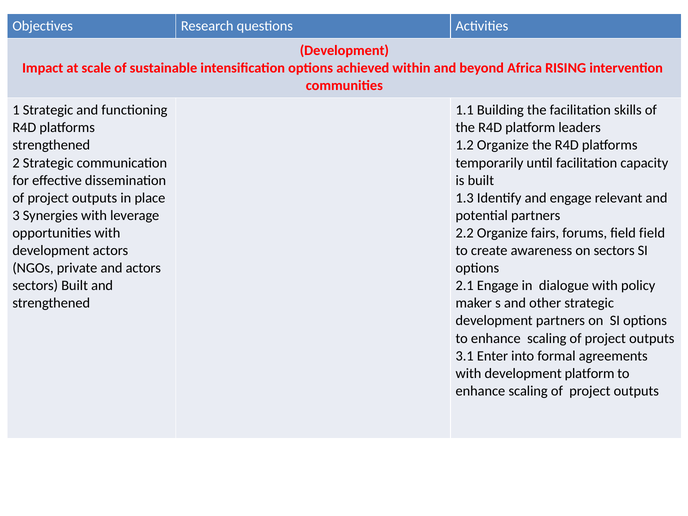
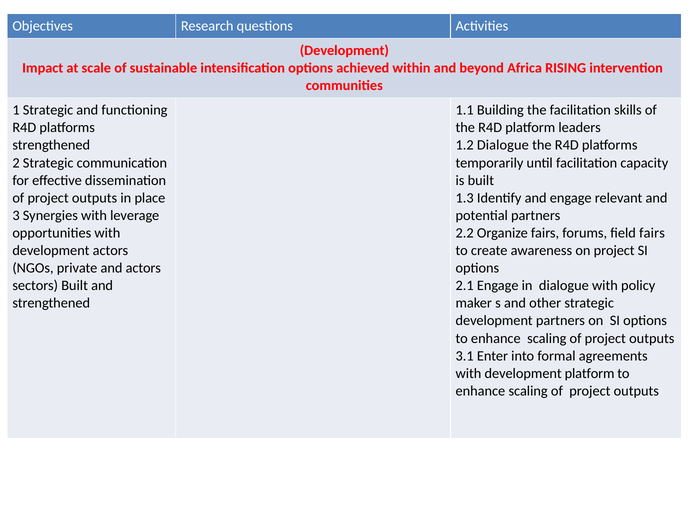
1.2 Organize: Organize -> Dialogue
field field: field -> fairs
on sectors: sectors -> project
